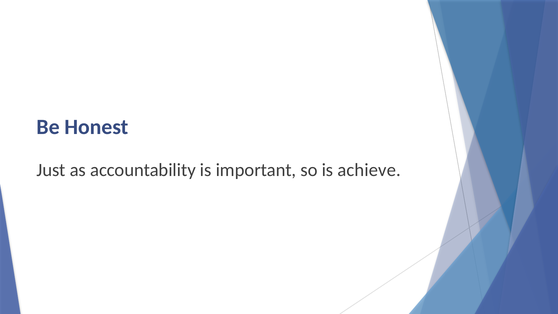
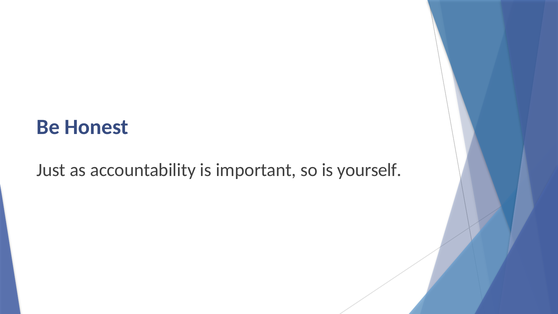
achieve: achieve -> yourself
